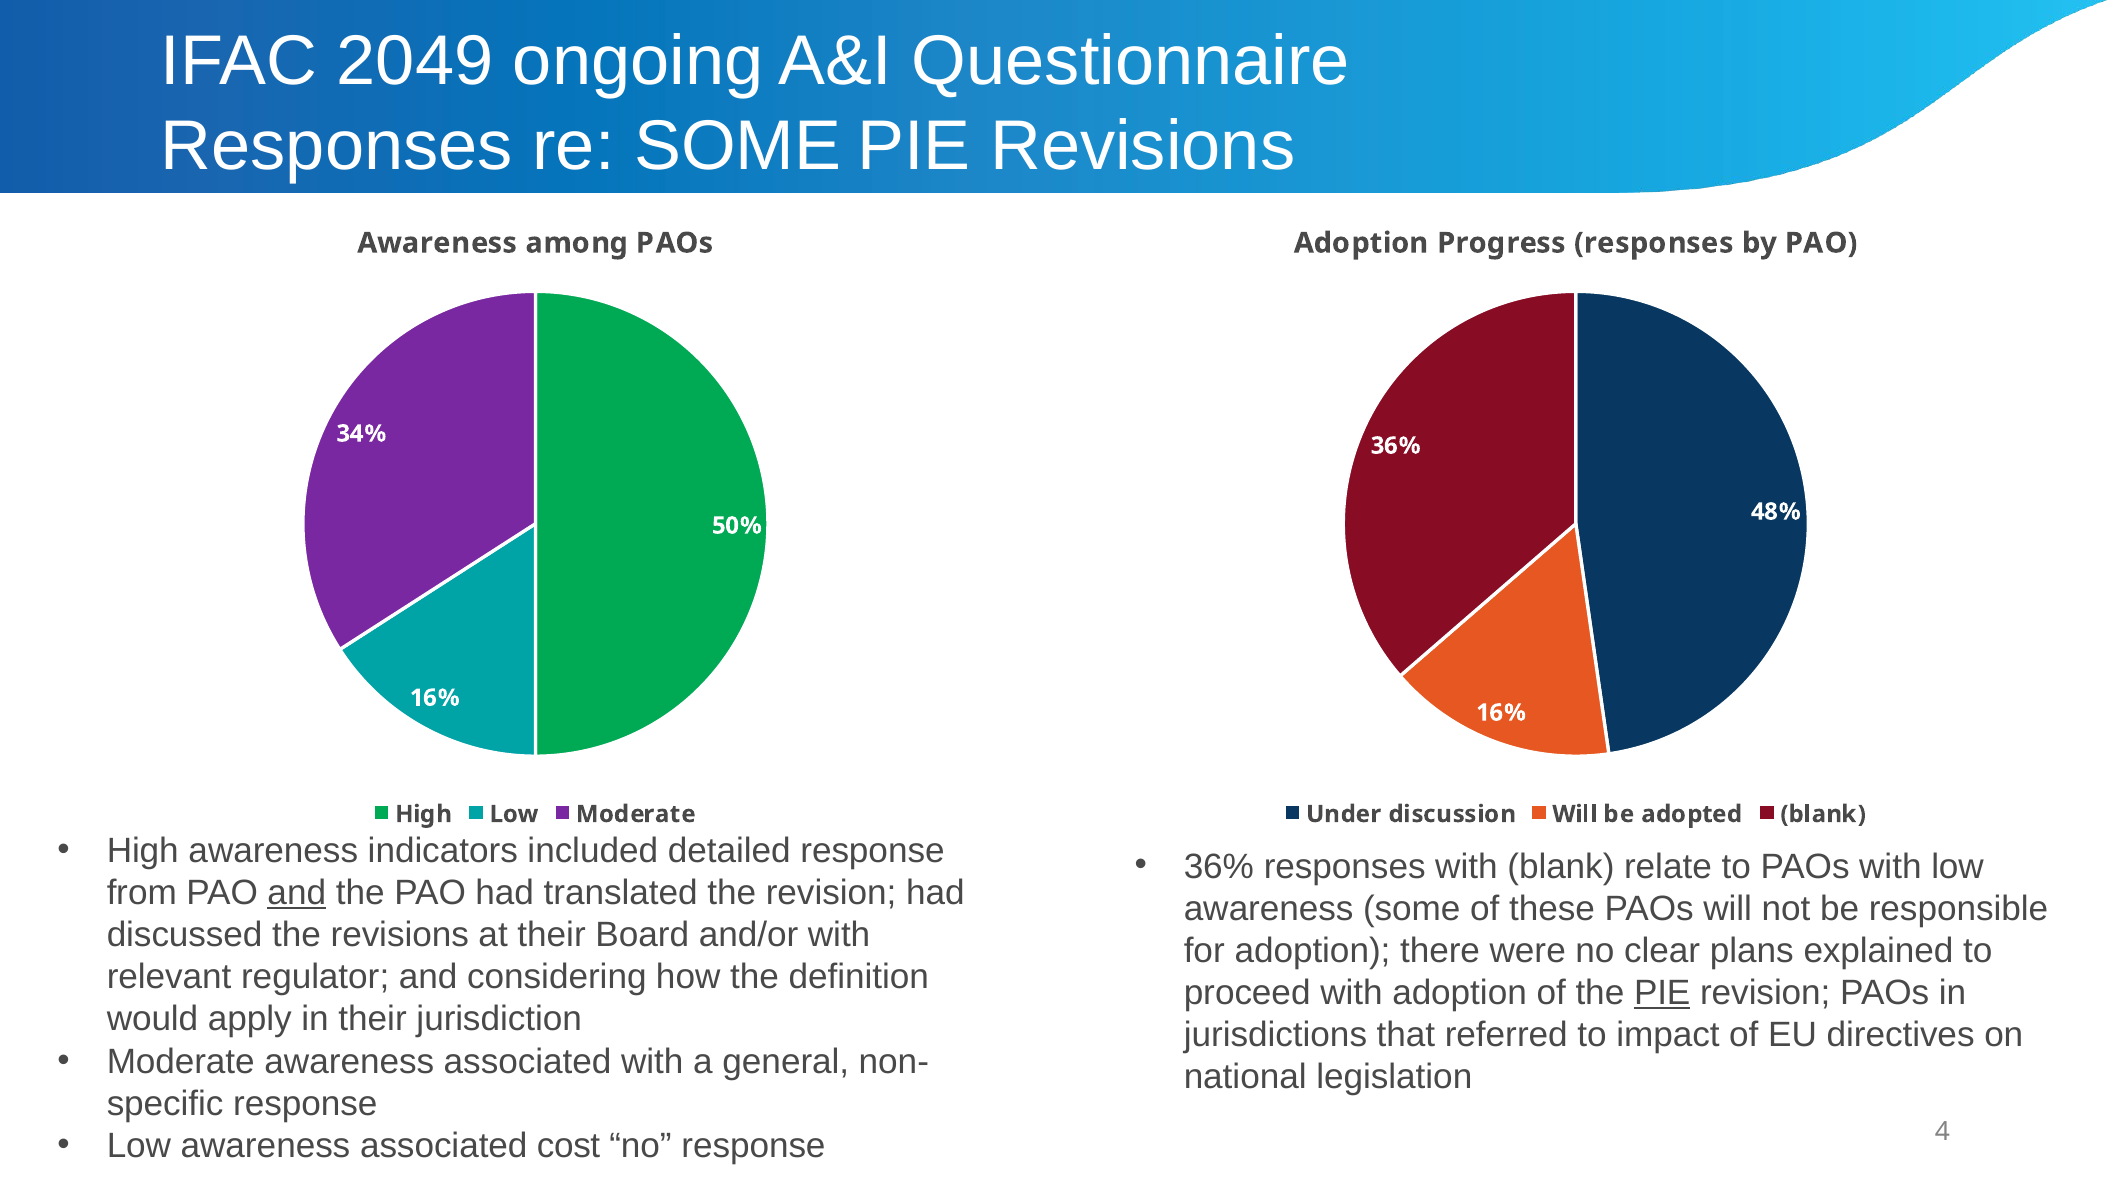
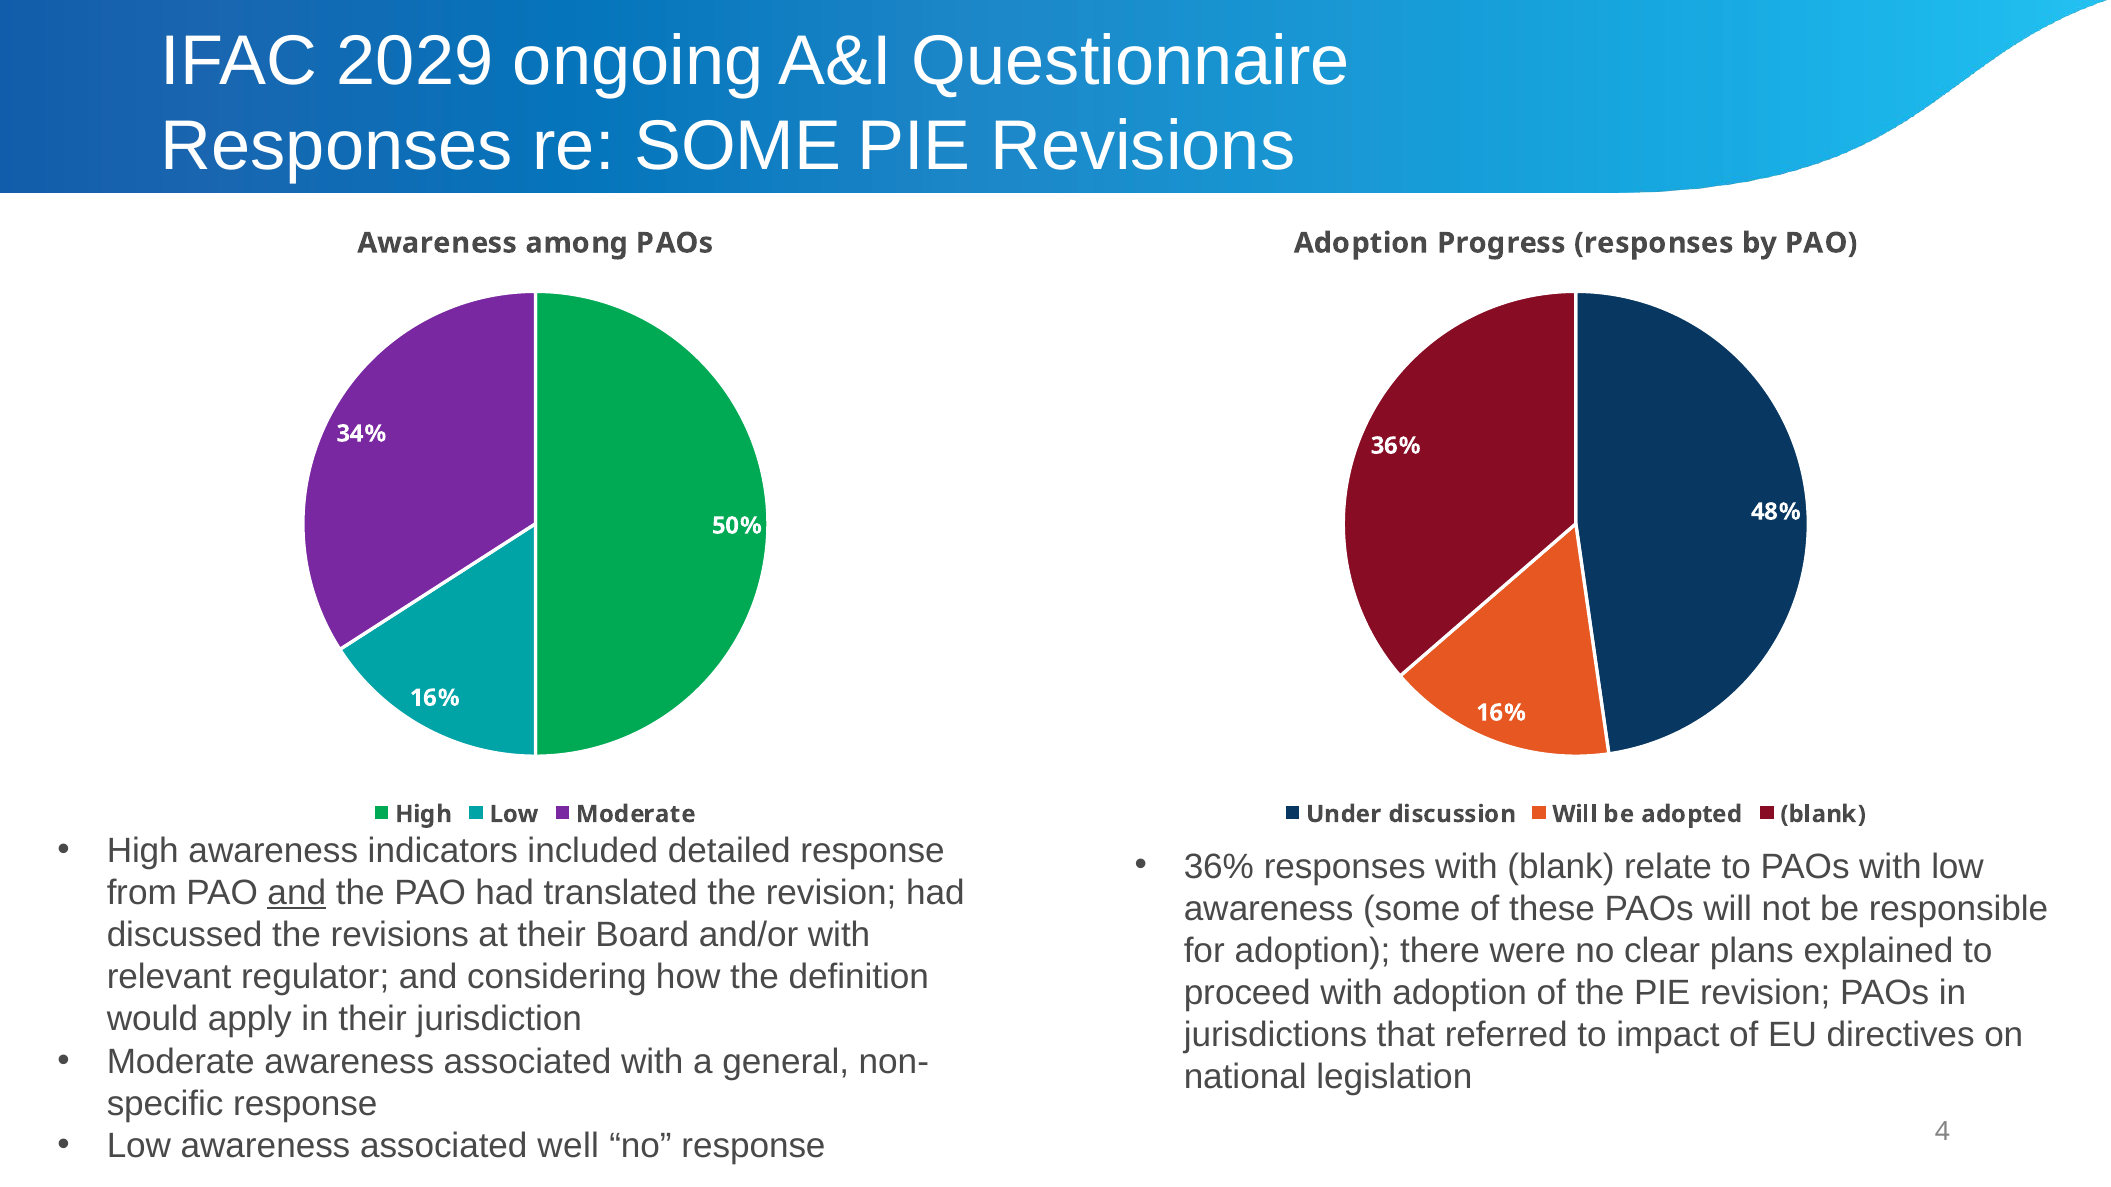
2049: 2049 -> 2029
PIE at (1662, 993) underline: present -> none
cost: cost -> well
